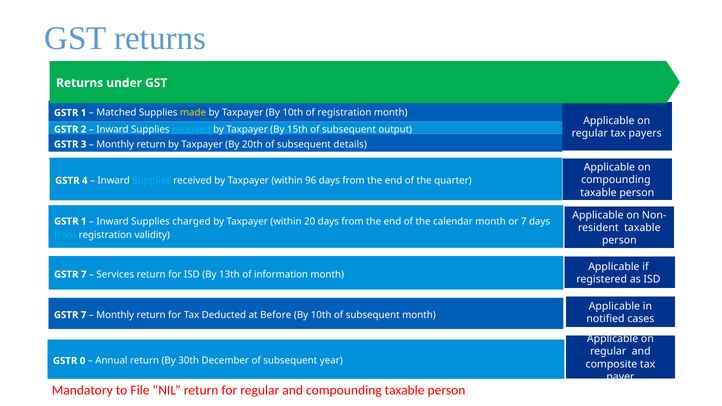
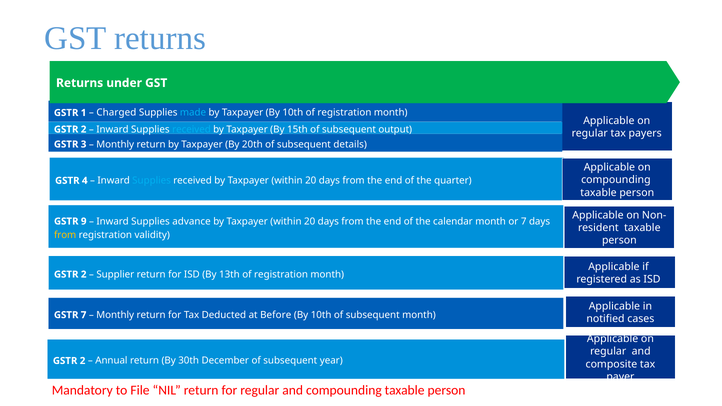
Matched: Matched -> Charged
made colour: yellow -> light blue
96 at (311, 181): 96 -> 20
1 at (84, 221): 1 -> 9
charged: charged -> advance
from at (65, 235) colour: light blue -> yellow
7 at (84, 274): 7 -> 2
Services: Services -> Supplier
13th of information: information -> registration
0 at (83, 361): 0 -> 2
